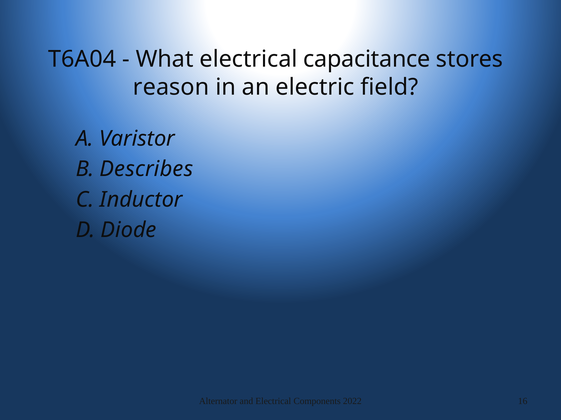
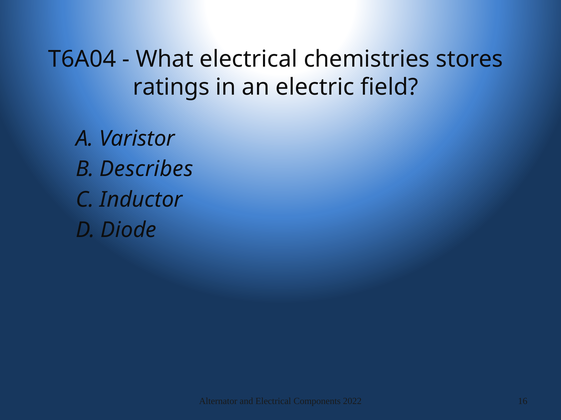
capacitance: capacitance -> chemistries
reason: reason -> ratings
